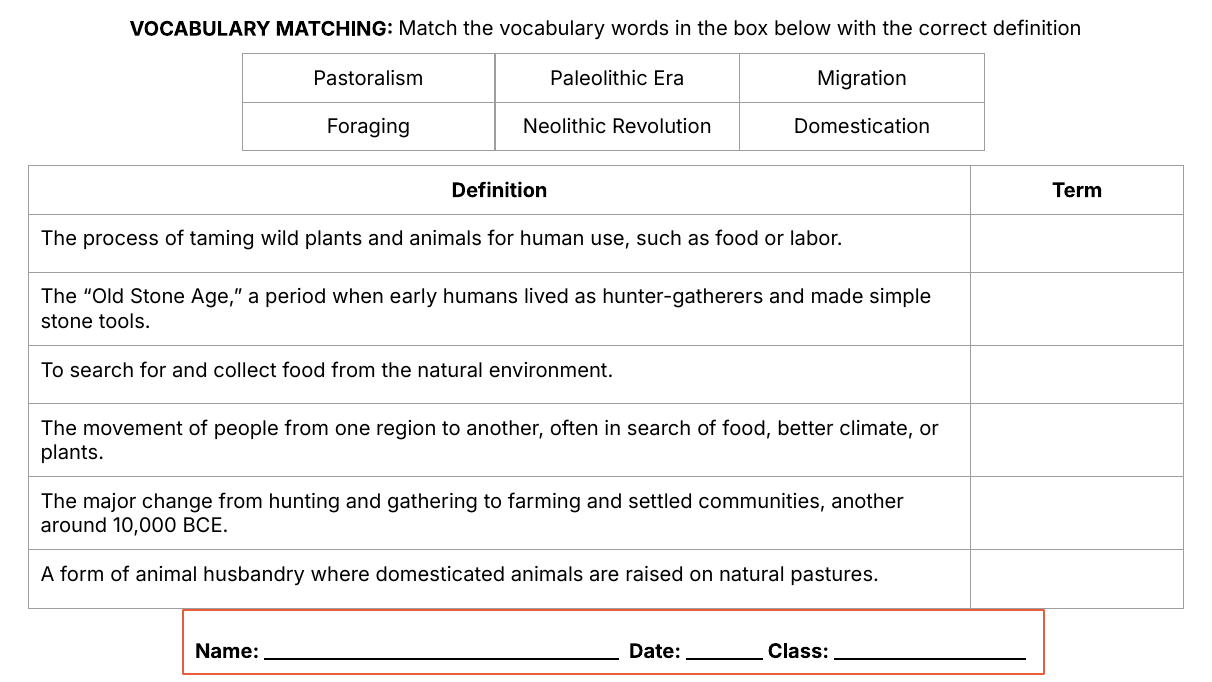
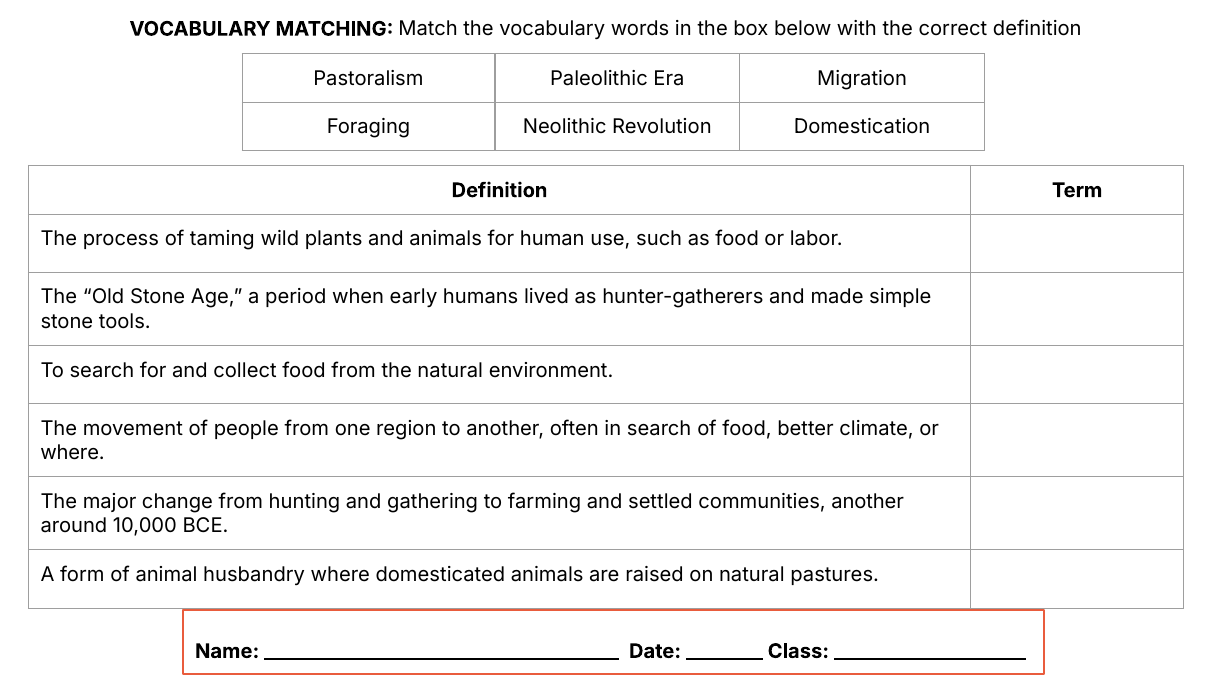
plants at (72, 453): plants -> where
